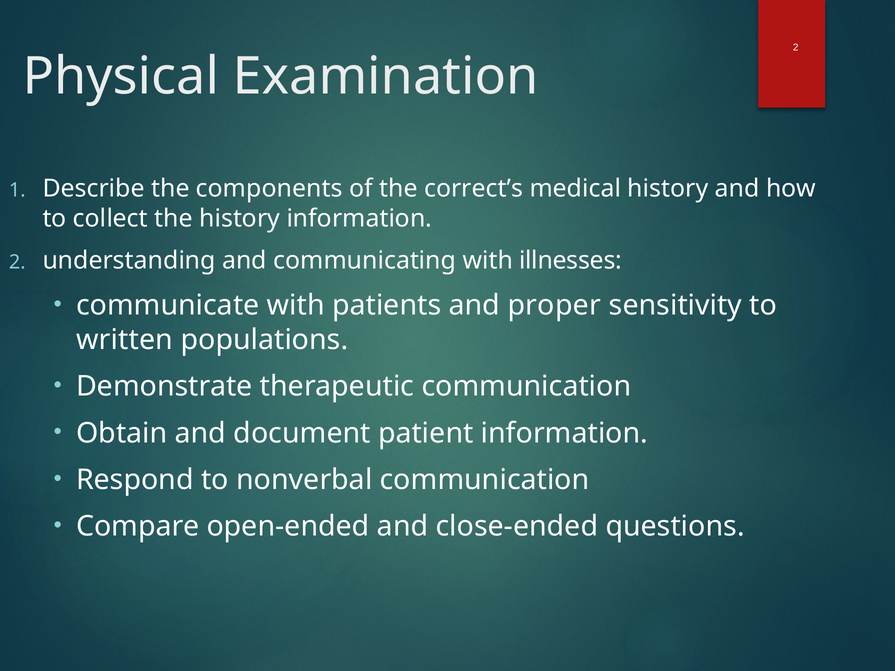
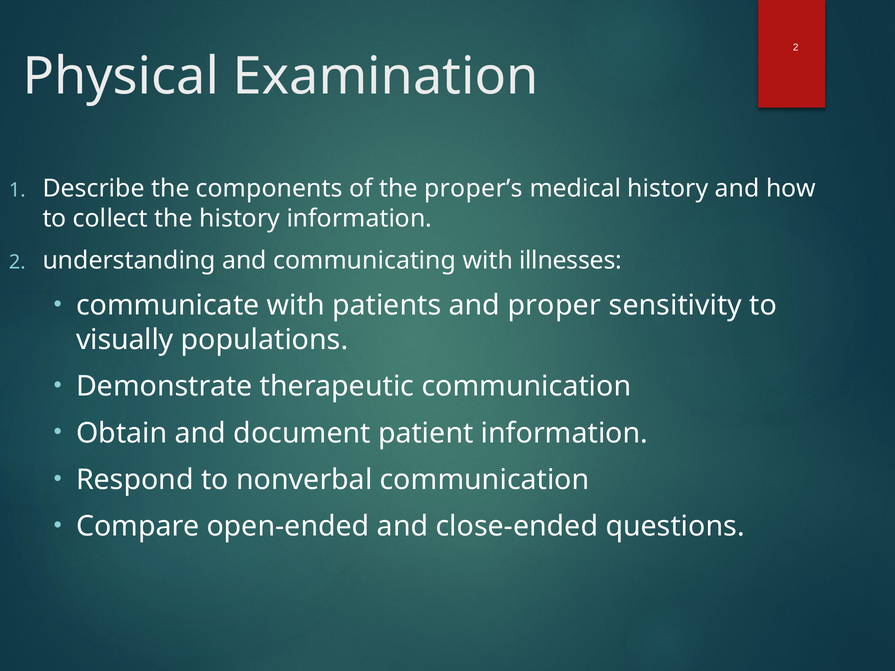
correct’s: correct’s -> proper’s
written: written -> visually
